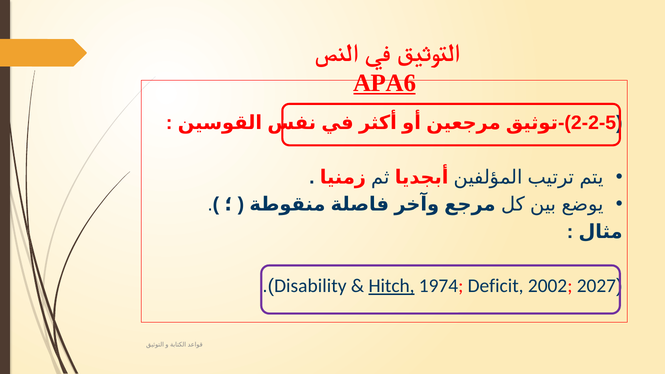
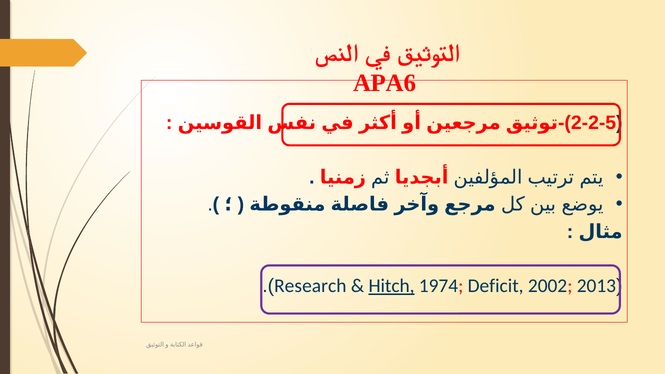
APA6 underline: present -> none
Disability: Disability -> Research
2027: 2027 -> 2013
